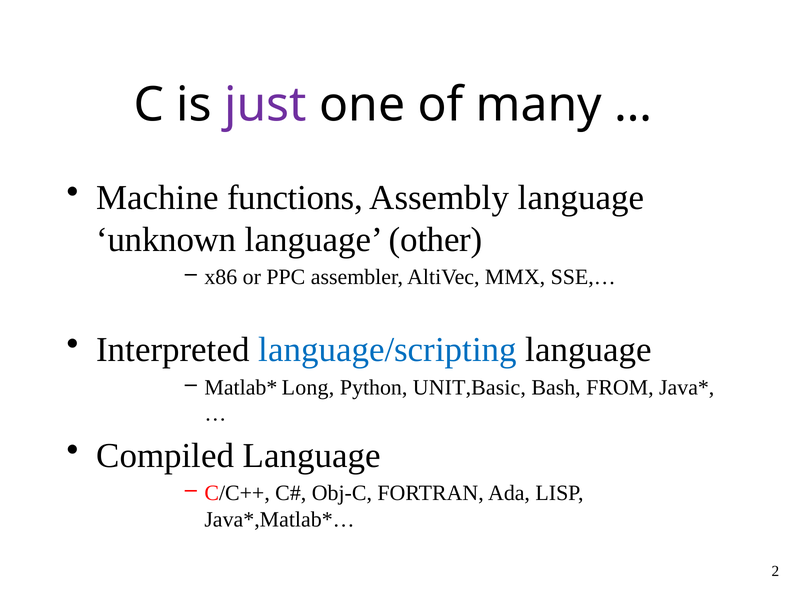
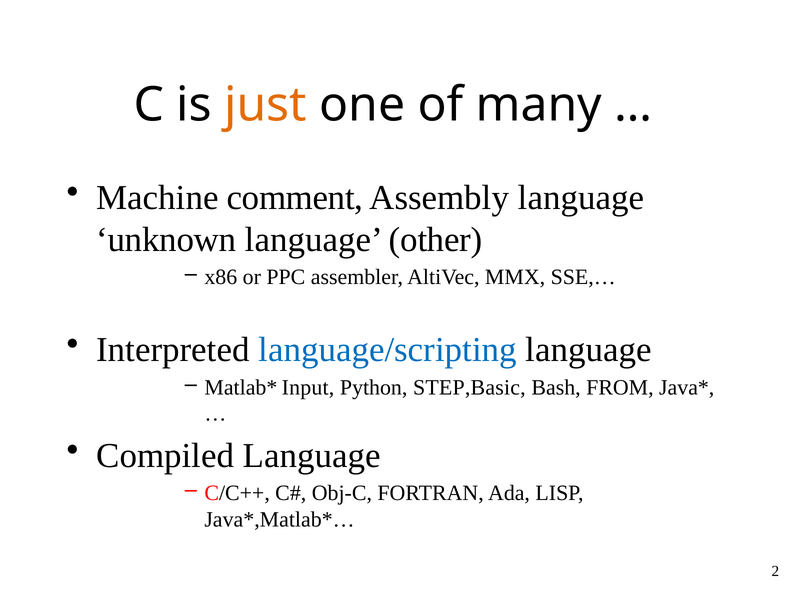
just colour: purple -> orange
functions: functions -> comment
Long: Long -> Input
UNIT,Basic: UNIT,Basic -> STEP,Basic
